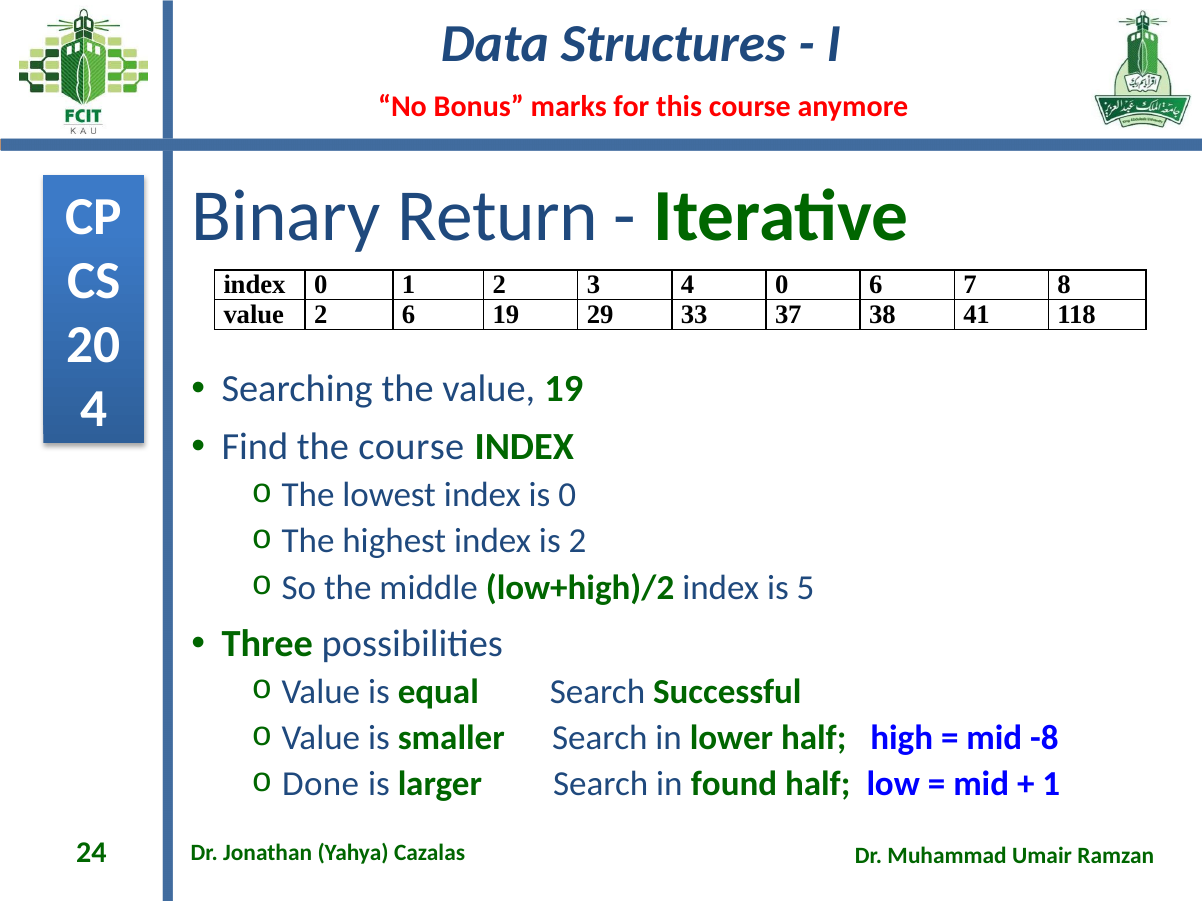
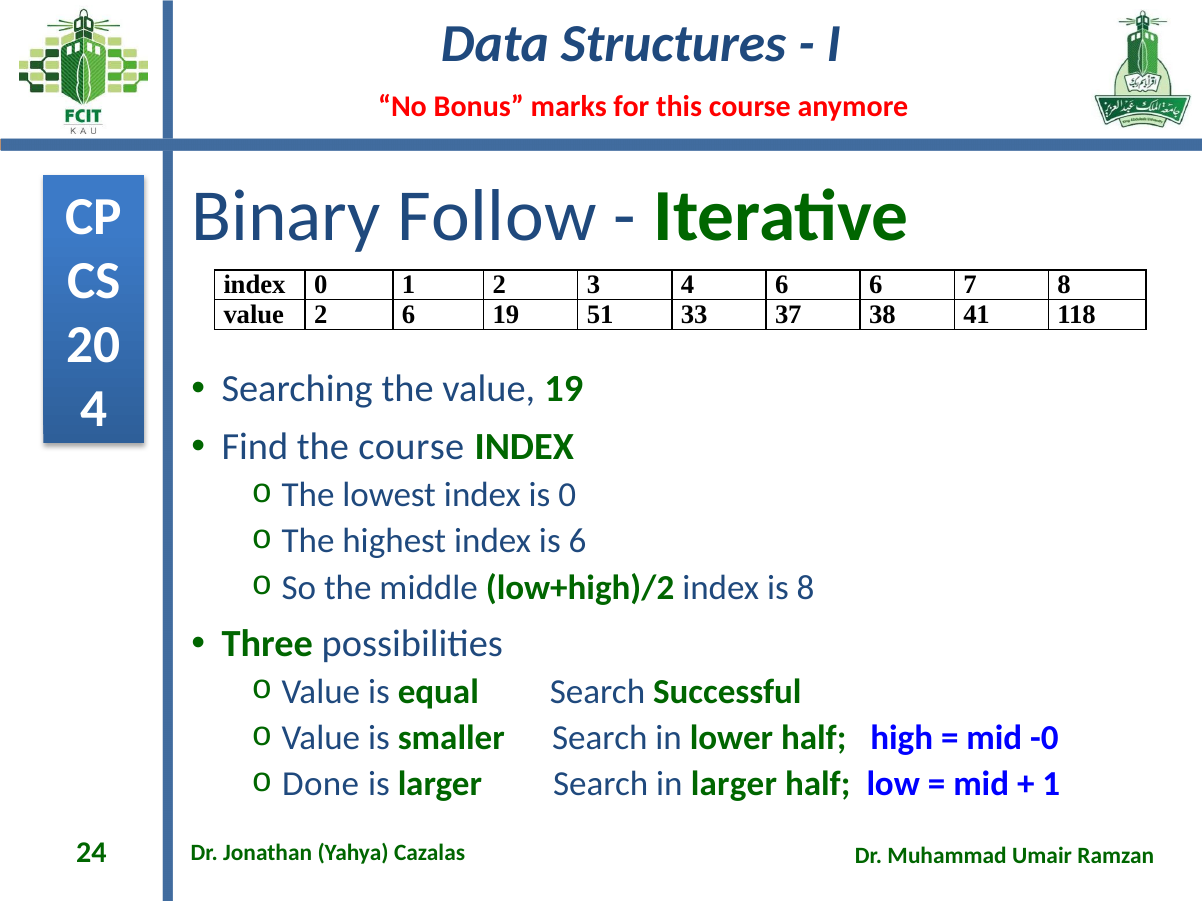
Return: Return -> Follow
4 0: 0 -> 6
29: 29 -> 51
is 2: 2 -> 6
is 5: 5 -> 8
-8: -8 -> -0
in found: found -> larger
